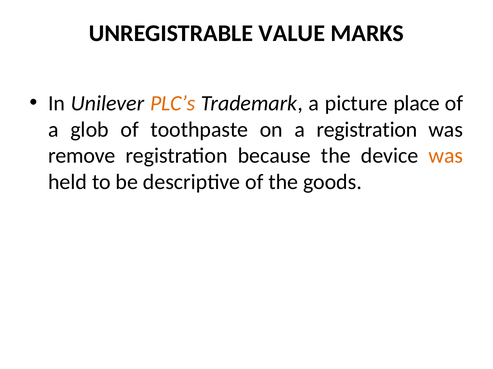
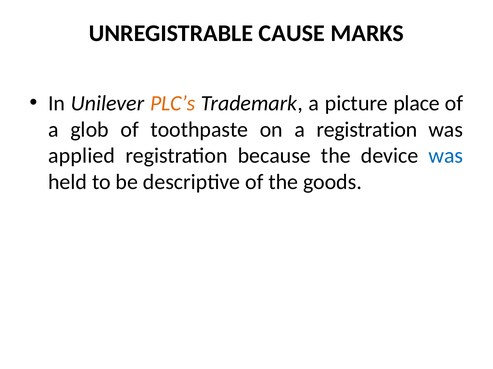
VALUE: VALUE -> CAUSE
remove: remove -> applied
was at (446, 156) colour: orange -> blue
